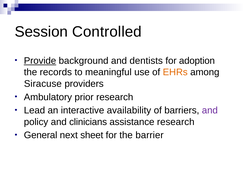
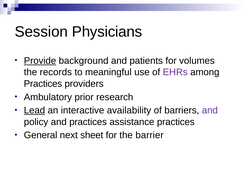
Controlled: Controlled -> Physicians
dentists: dentists -> patients
adoption: adoption -> volumes
EHRs colour: orange -> purple
Siracuse at (43, 84): Siracuse -> Practices
Lead underline: none -> present
and clinicians: clinicians -> practices
assistance research: research -> practices
